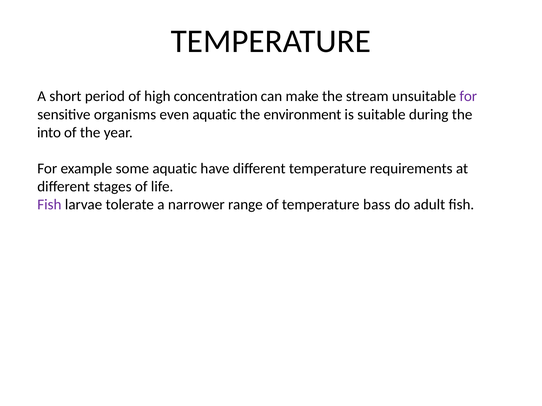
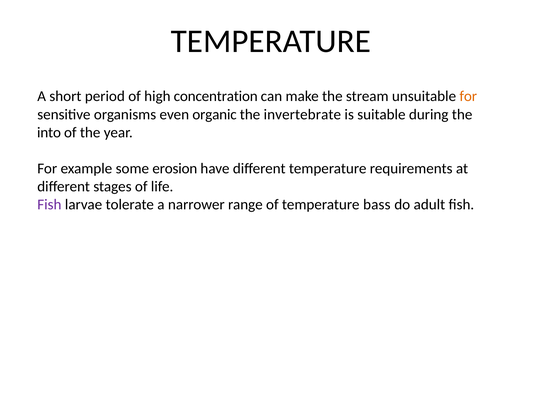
for at (468, 96) colour: purple -> orange
even aquatic: aquatic -> organic
environment: environment -> invertebrate
some aquatic: aquatic -> erosion
